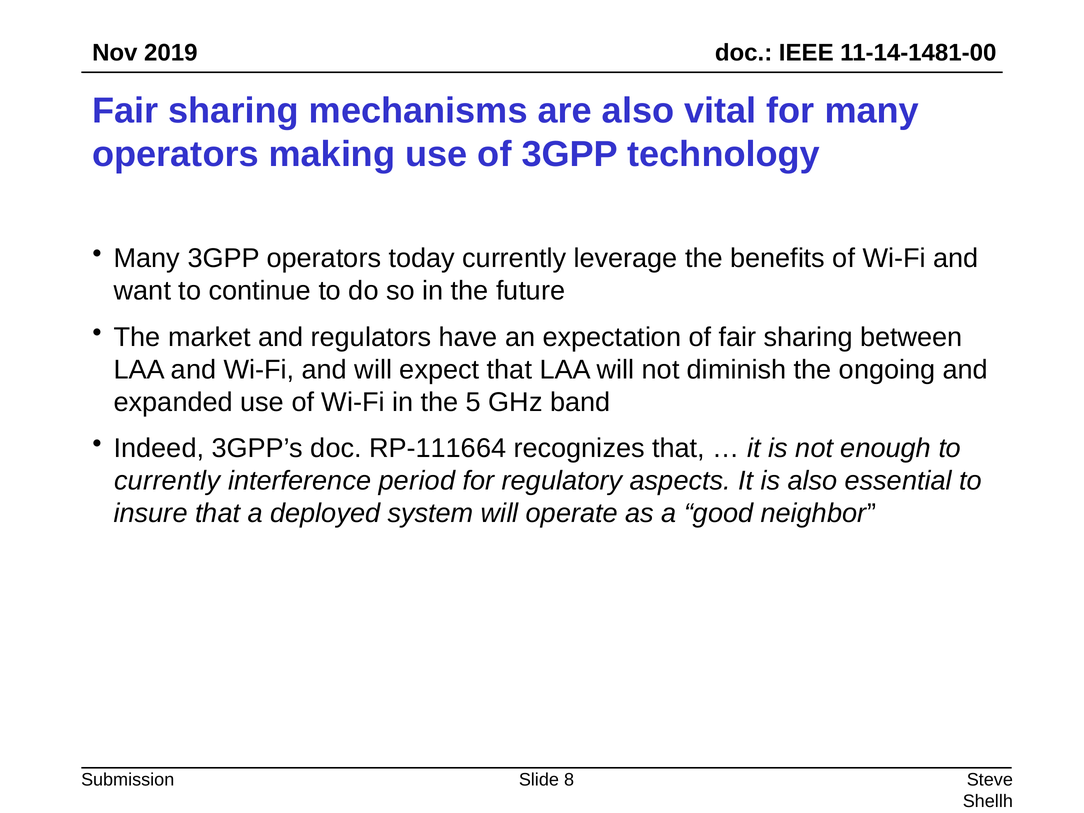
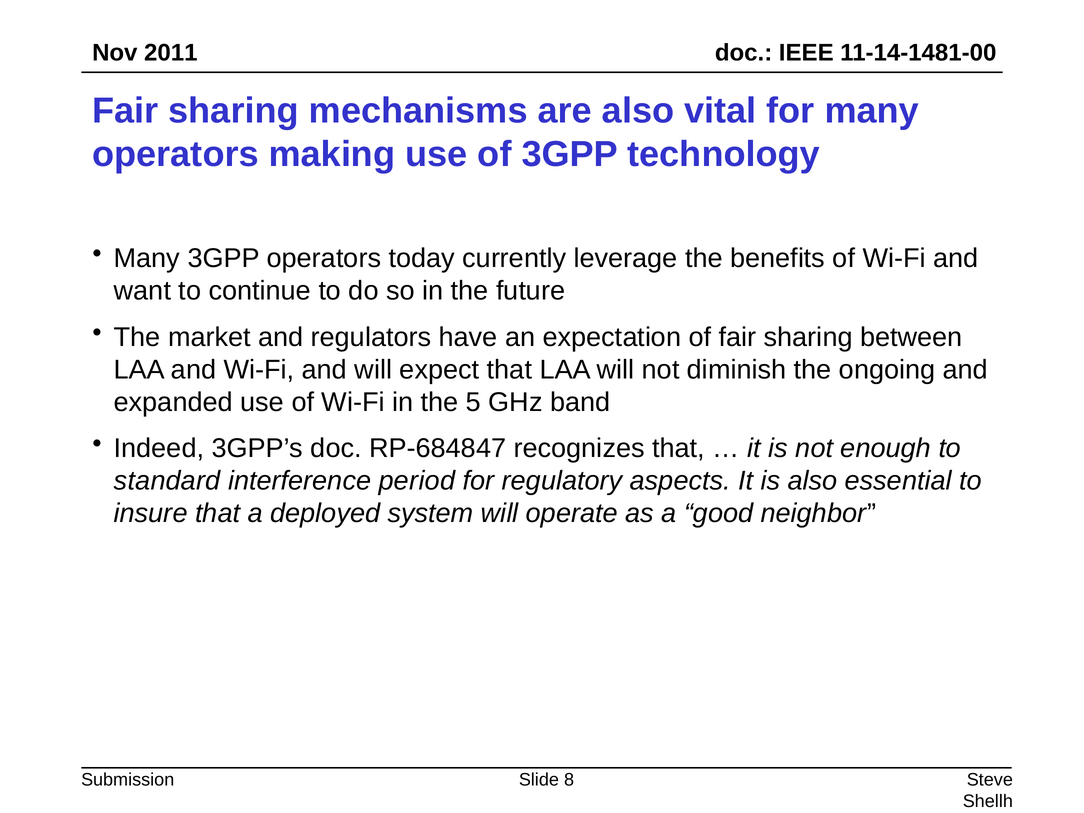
2019: 2019 -> 2011
RP-111664: RP-111664 -> RP-684847
currently at (167, 481): currently -> standard
